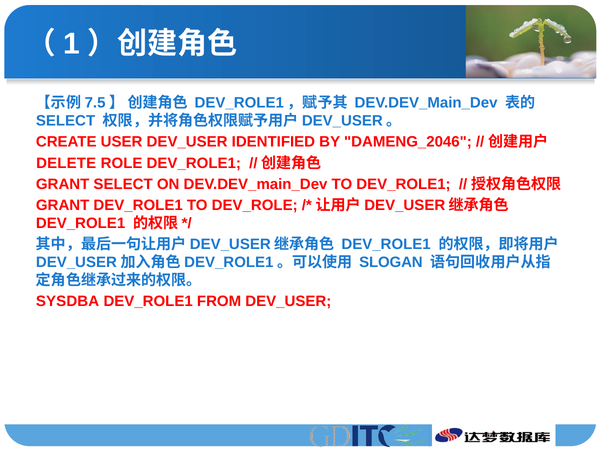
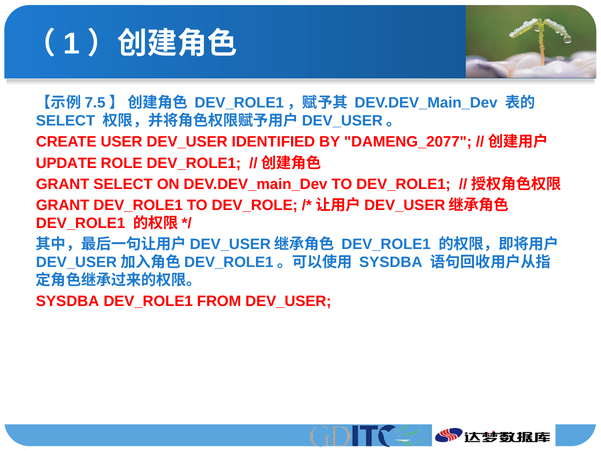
DAMENG_2046: DAMENG_2046 -> DAMENG_2077
DELETE: DELETE -> UPDATE
SLOGAN at (391, 262): SLOGAN -> SYSDBA
